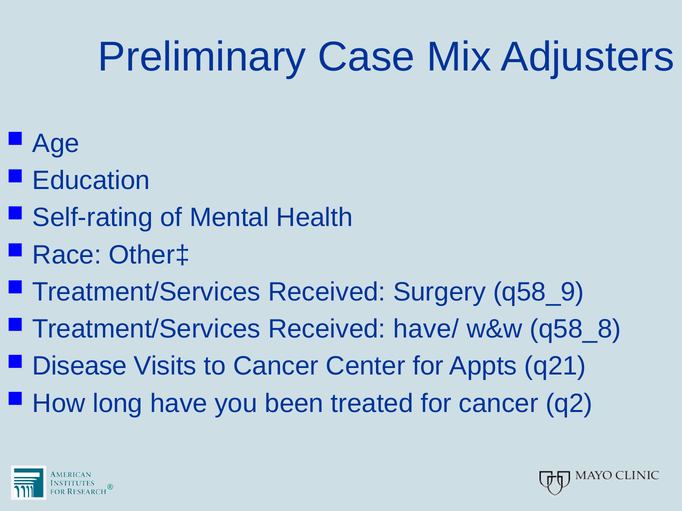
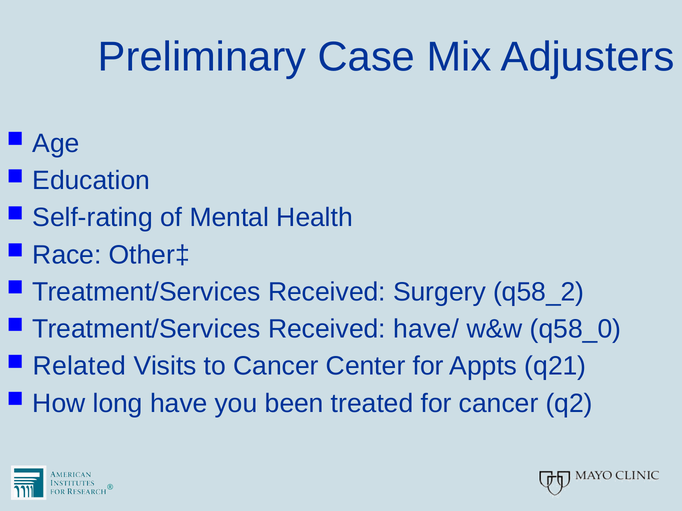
q58_9: q58_9 -> q58_2
q58_8: q58_8 -> q58_0
Disease: Disease -> Related
